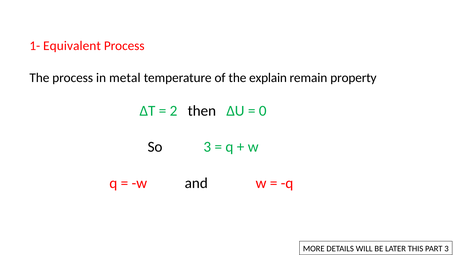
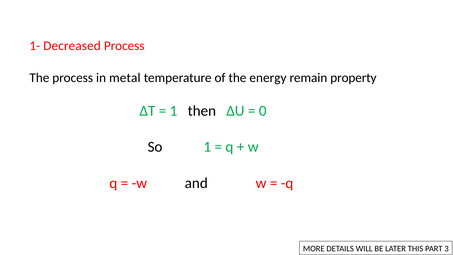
Equivalent: Equivalent -> Decreased
explain: explain -> energy
2 at (174, 111): 2 -> 1
So 3: 3 -> 1
